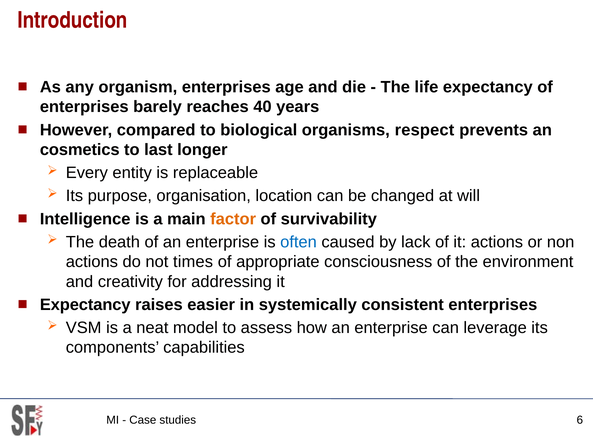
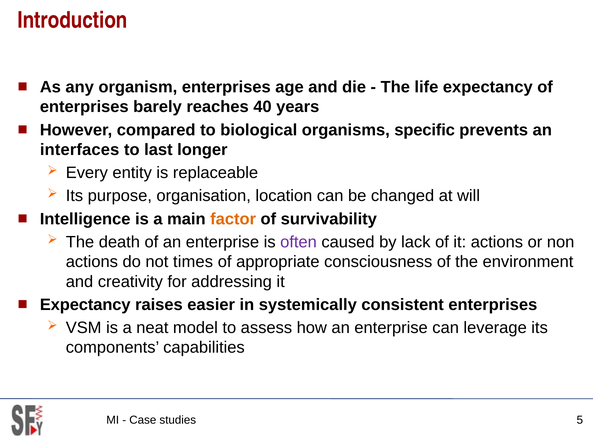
respect: respect -> specific
cosmetics: cosmetics -> interfaces
often colour: blue -> purple
6: 6 -> 5
